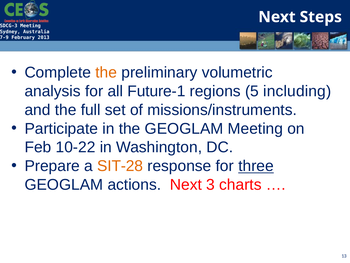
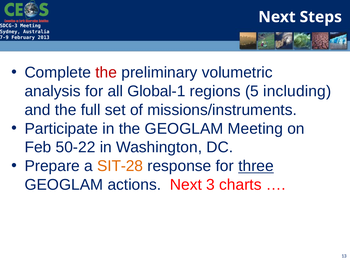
the at (106, 72) colour: orange -> red
Future-1: Future-1 -> Global-1
10-22: 10-22 -> 50-22
